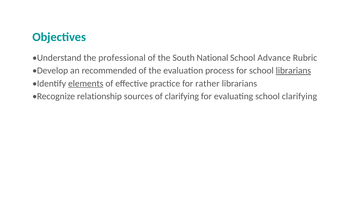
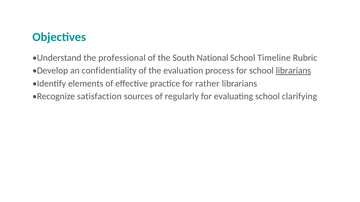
Advance: Advance -> Timeline
recommended: recommended -> confidentiality
elements underline: present -> none
relationship: relationship -> satisfaction
of clarifying: clarifying -> regularly
